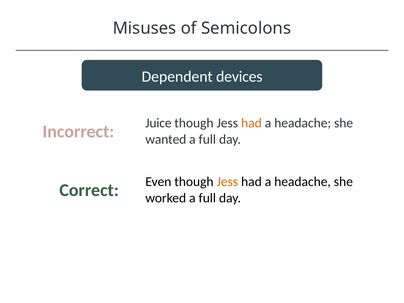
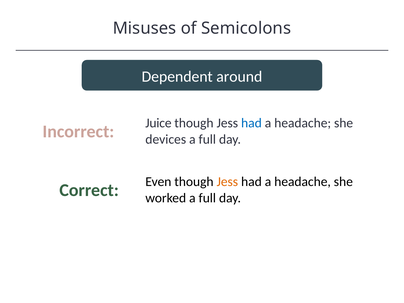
devices: devices -> around
had at (251, 123) colour: orange -> blue
wanted: wanted -> devices
